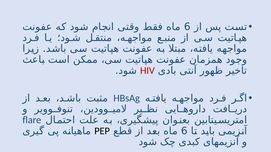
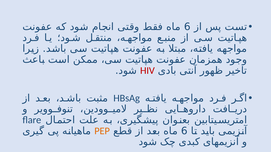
PEP colour: black -> orange
